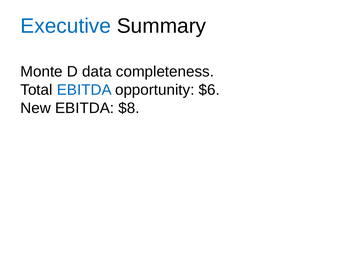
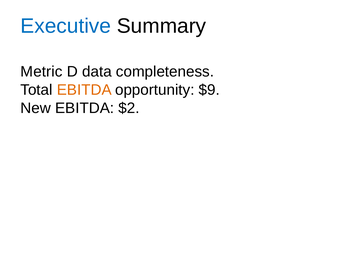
Monte: Monte -> Metric
EBITDA at (84, 90) colour: blue -> orange
$6: $6 -> $9
$8: $8 -> $2
